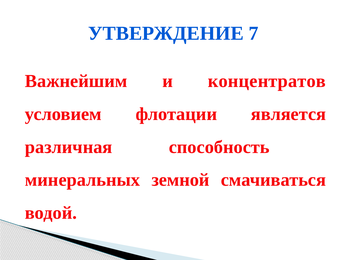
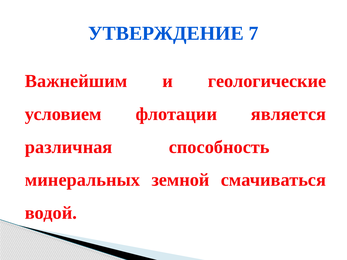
концентратов: концентратов -> геологические
